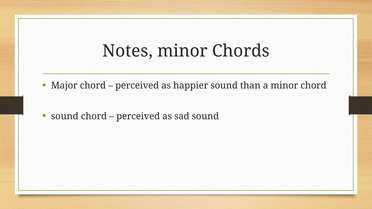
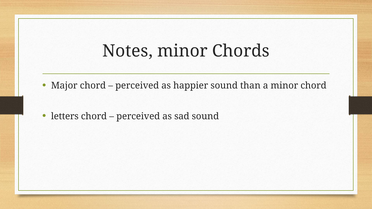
sound at (65, 116): sound -> letters
